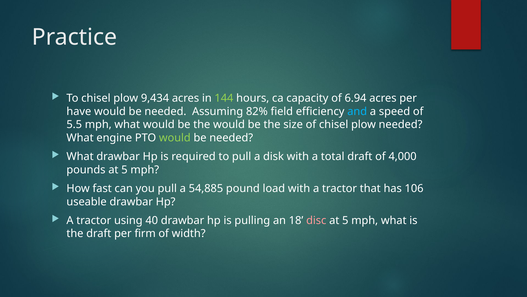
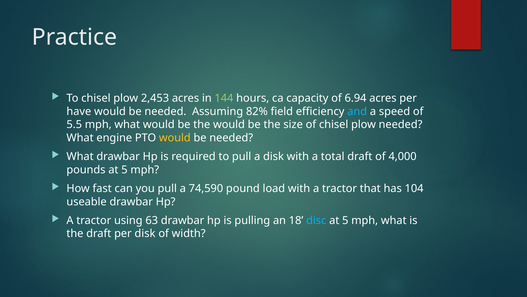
9,434: 9,434 -> 2,453
would at (175, 138) colour: light green -> yellow
54,885: 54,885 -> 74,590
106: 106 -> 104
40: 40 -> 63
disc colour: pink -> light blue
per firm: firm -> disk
